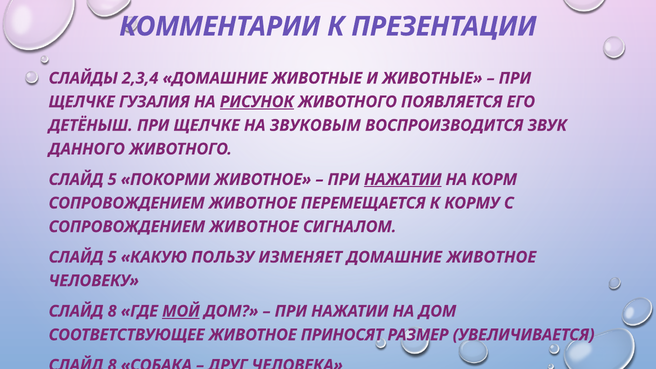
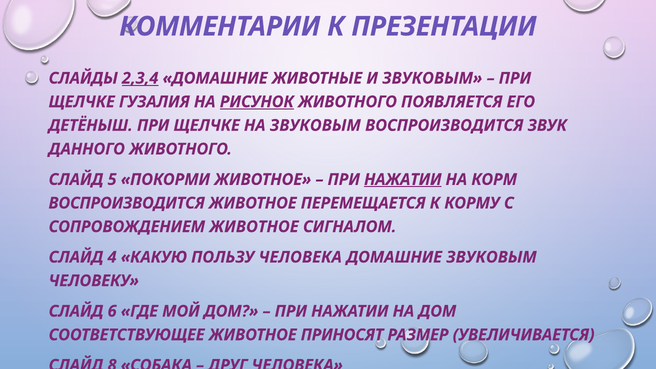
2,3,4 underline: none -> present
И ЖИВОТНЫЕ: ЖИВОТНЫЕ -> ЗВУКОВЫМ
СОПРОВОЖДЕНИЕМ at (127, 203): СОПРОВОЖДЕНИЕМ -> ВОСПРОИЗВОДИТСЯ
5 at (112, 257): 5 -> 4
ПОЛЬЗУ ИЗМЕНЯЕТ: ИЗМЕНЯЕТ -> ЧЕЛОВЕКА
ДОМАШНИЕ ЖИВОТНОЕ: ЖИВОТНОЕ -> ЗВУКОВЫМ
8 at (112, 311): 8 -> 6
МОЙ underline: present -> none
